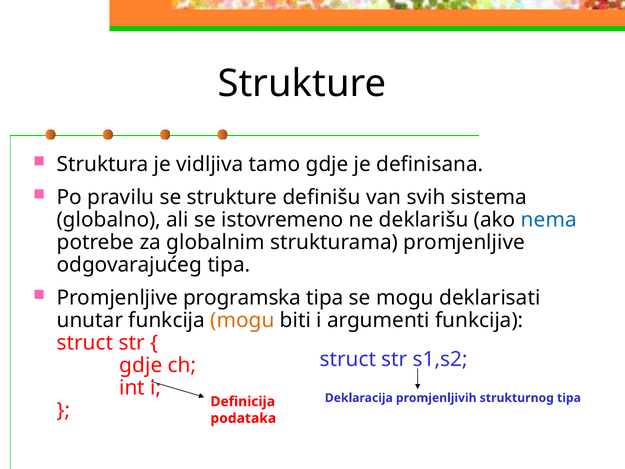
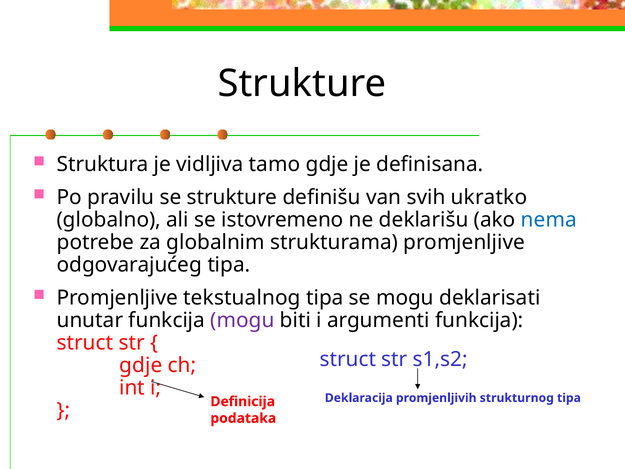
sistema: sistema -> ukratko
programska: programska -> tekstualnog
mogu at (242, 320) colour: orange -> purple
